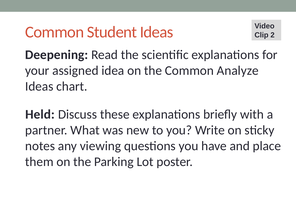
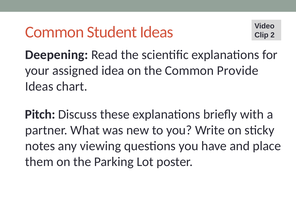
Analyze: Analyze -> Provide
Held: Held -> Pitch
